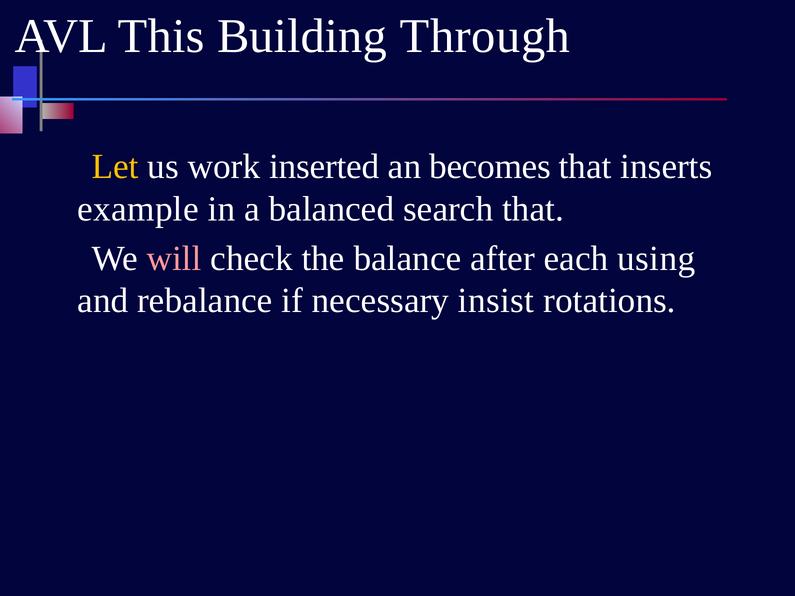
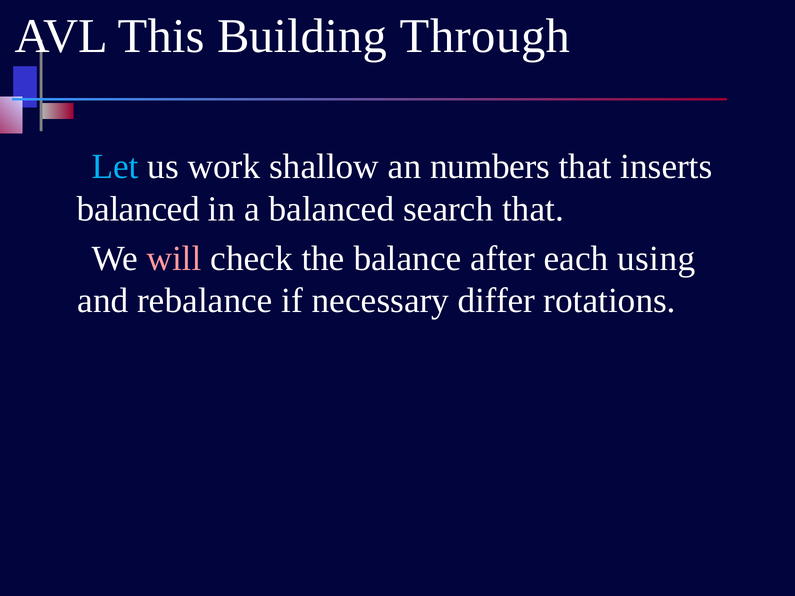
Let colour: yellow -> light blue
inserted: inserted -> shallow
becomes: becomes -> numbers
example at (138, 209): example -> balanced
insist: insist -> differ
